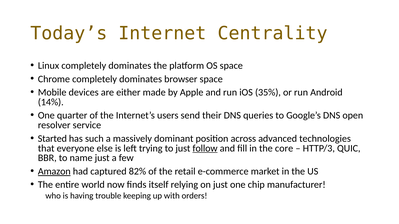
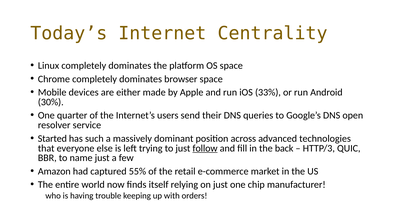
35%: 35% -> 33%
14%: 14% -> 30%
core: core -> back
Amazon underline: present -> none
82%: 82% -> 55%
